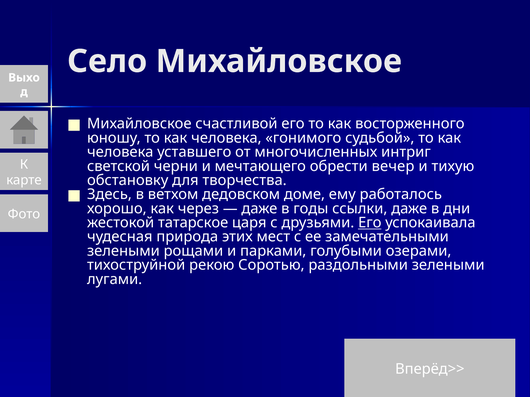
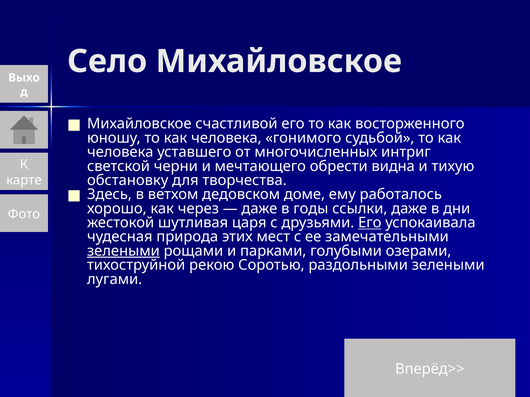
вечер: вечер -> видна
татарское: татарское -> шутливая
зелеными at (123, 251) underline: none -> present
